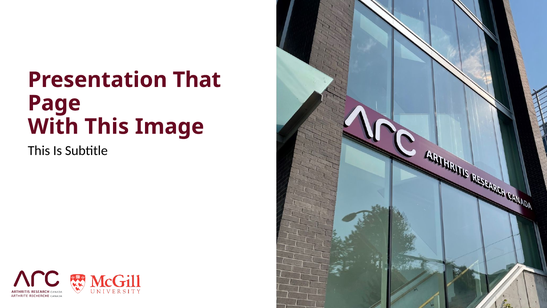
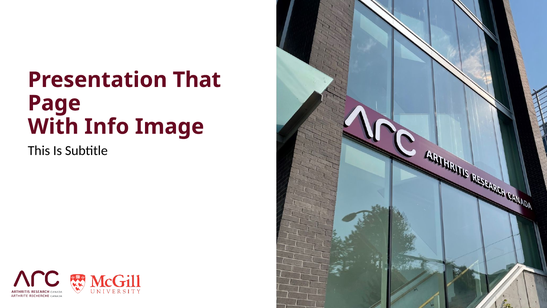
With This: This -> Info
